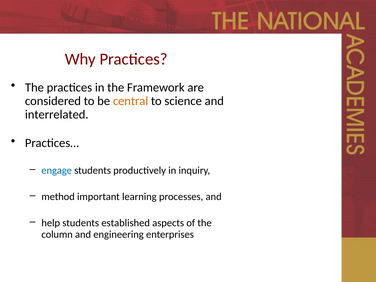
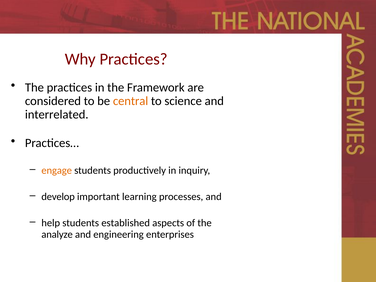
engage colour: blue -> orange
method: method -> develop
column: column -> analyze
